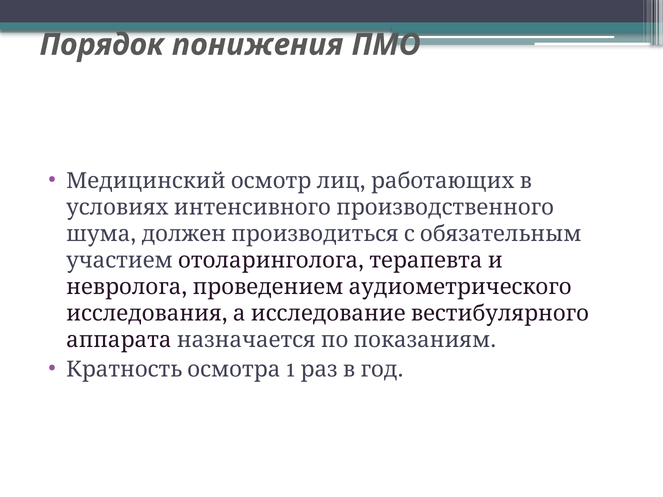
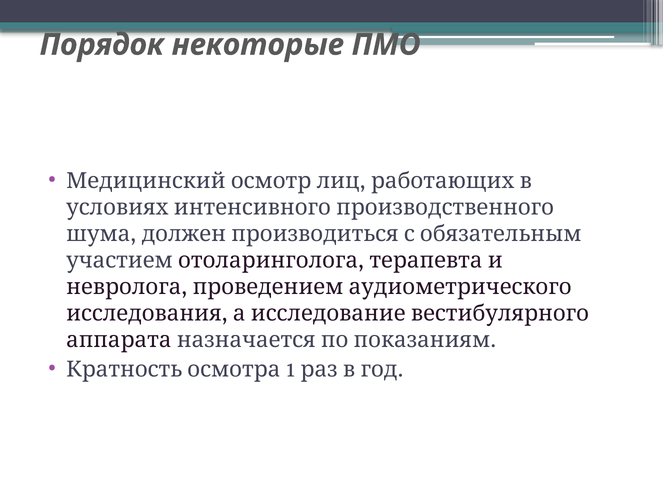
понижения: понижения -> некоторые
